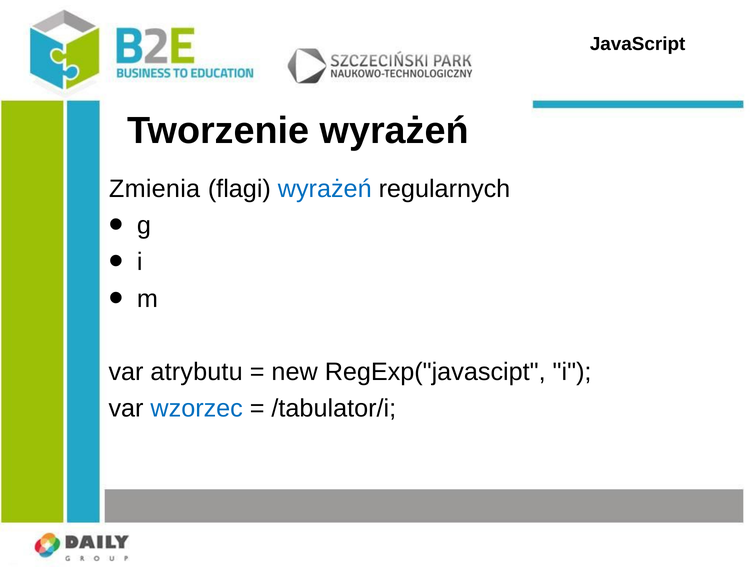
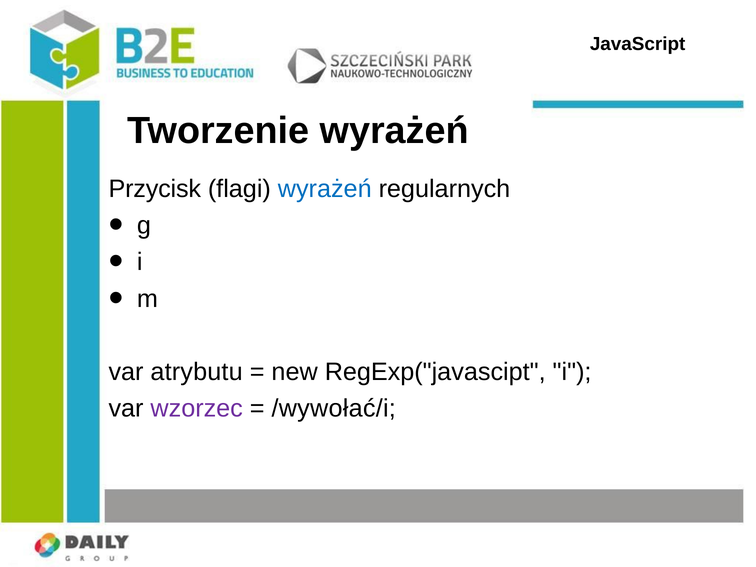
Zmienia: Zmienia -> Przycisk
wzorzec colour: blue -> purple
/tabulator/i: /tabulator/i -> /wywołać/i
